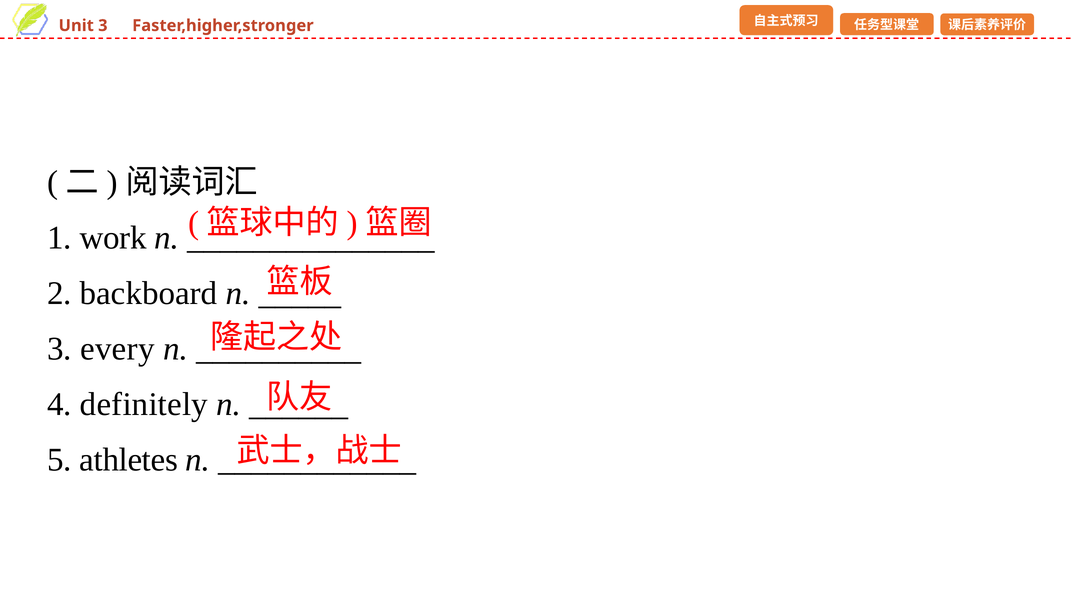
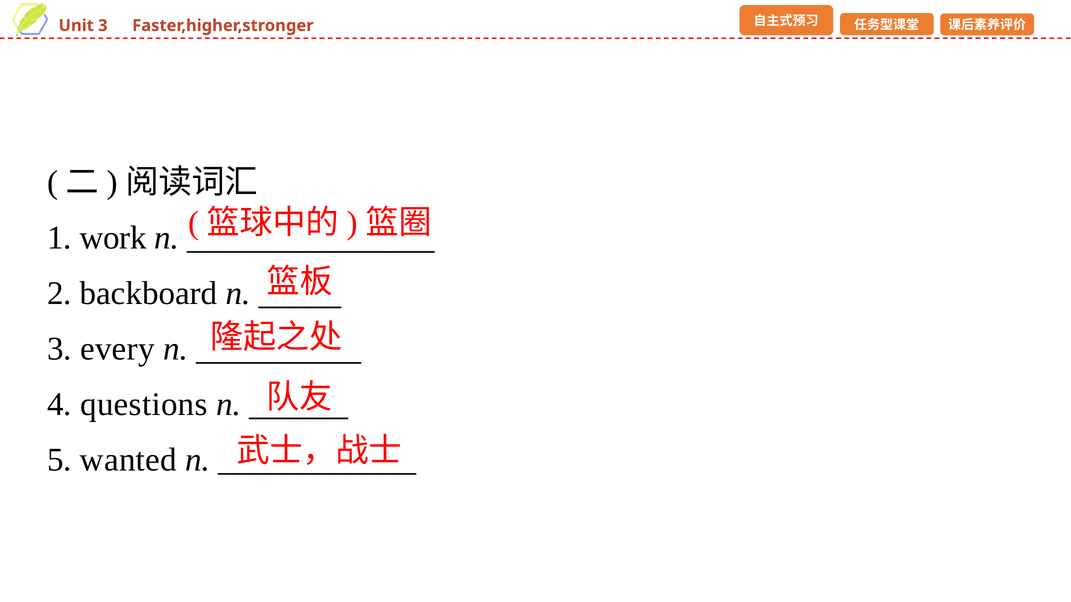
definitely: definitely -> questions
athletes: athletes -> wanted
